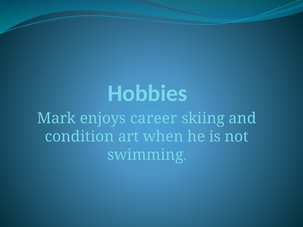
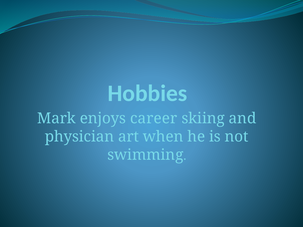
condition: condition -> physician
